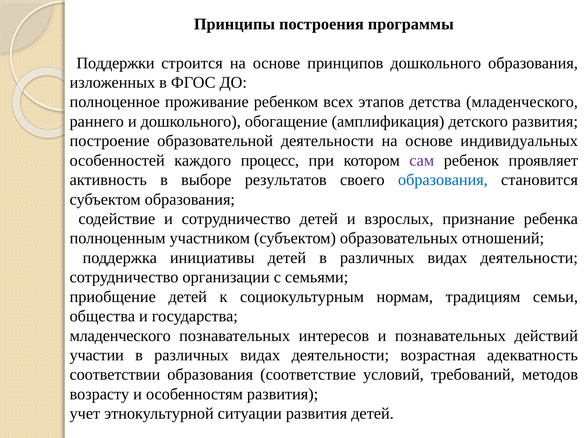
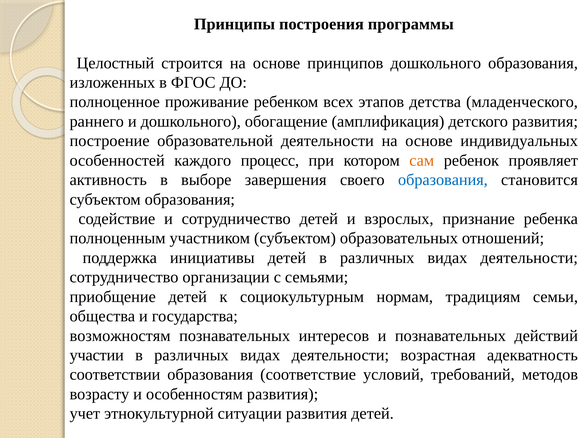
Поддержки: Поддержки -> Целостный
сам colour: purple -> orange
результатов: результатов -> завершения
младенческого at (120, 336): младенческого -> возможностям
